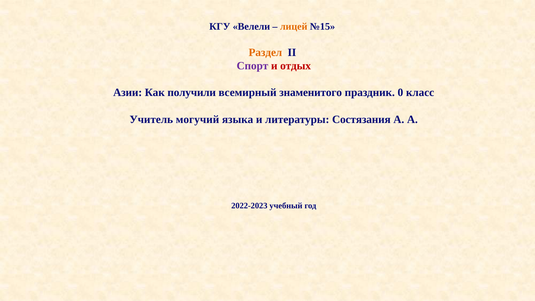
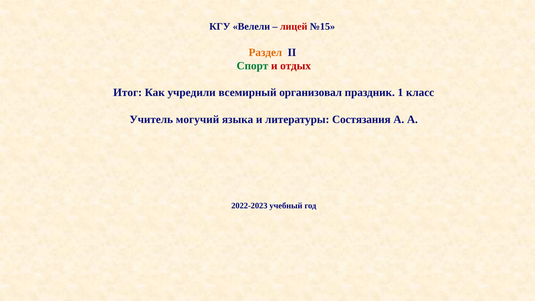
лицей colour: orange -> red
Спорт colour: purple -> green
Азии: Азии -> Итог
получили: получили -> учредили
знаменитого: знаменитого -> организовал
0: 0 -> 1
